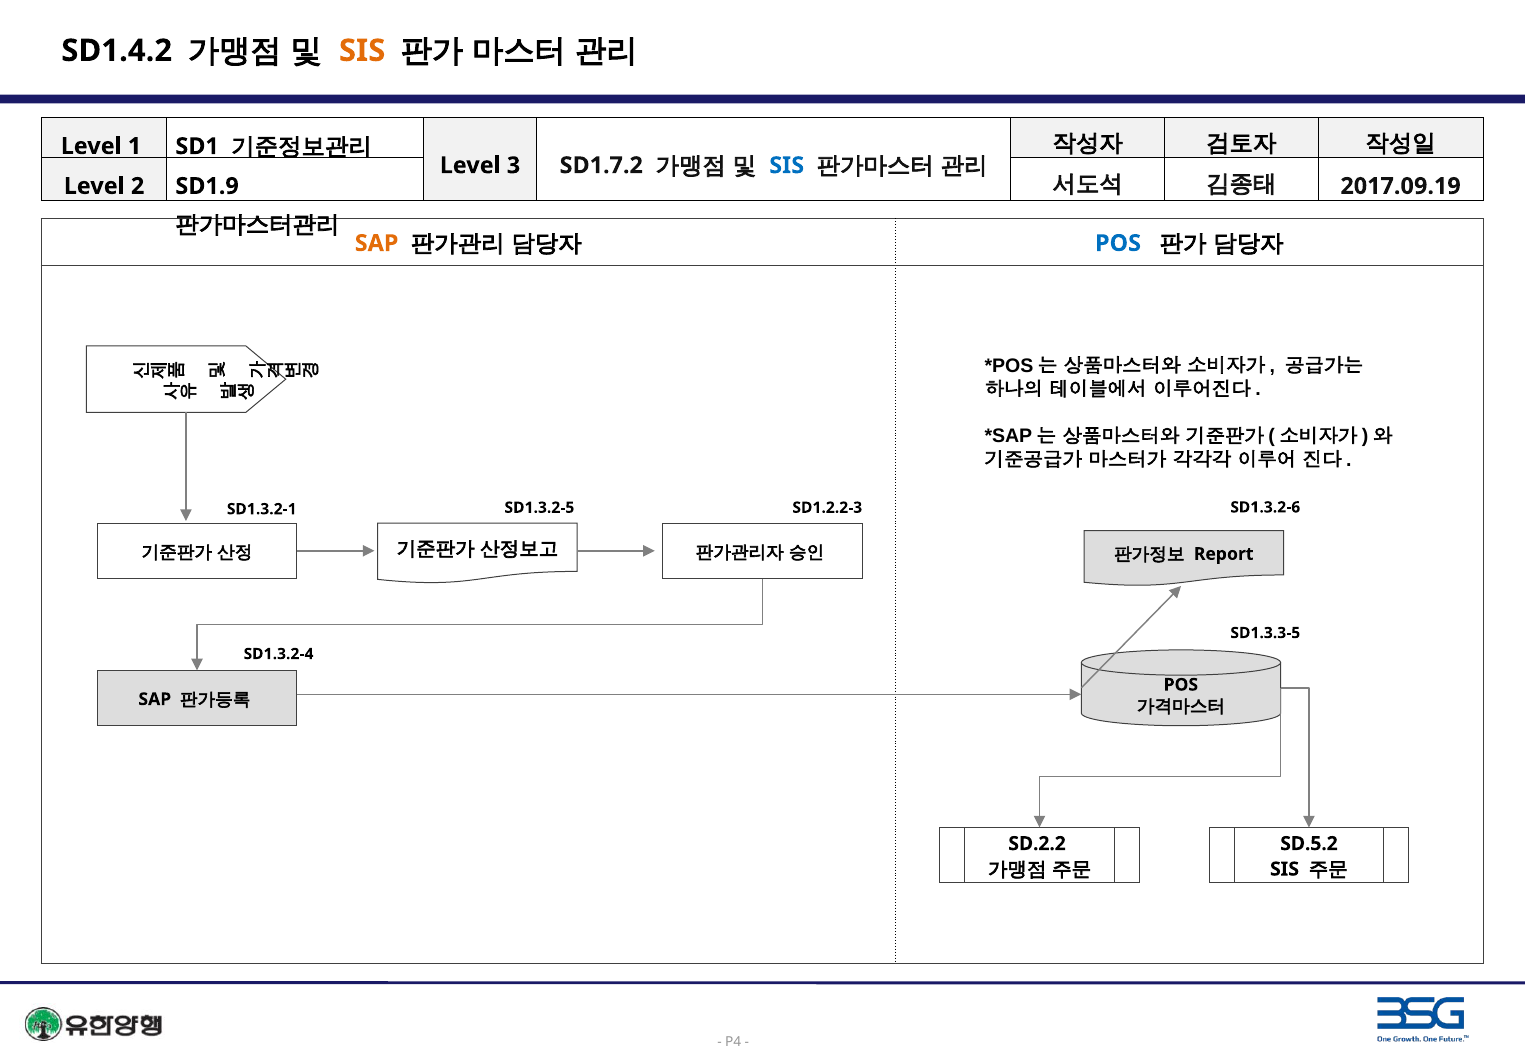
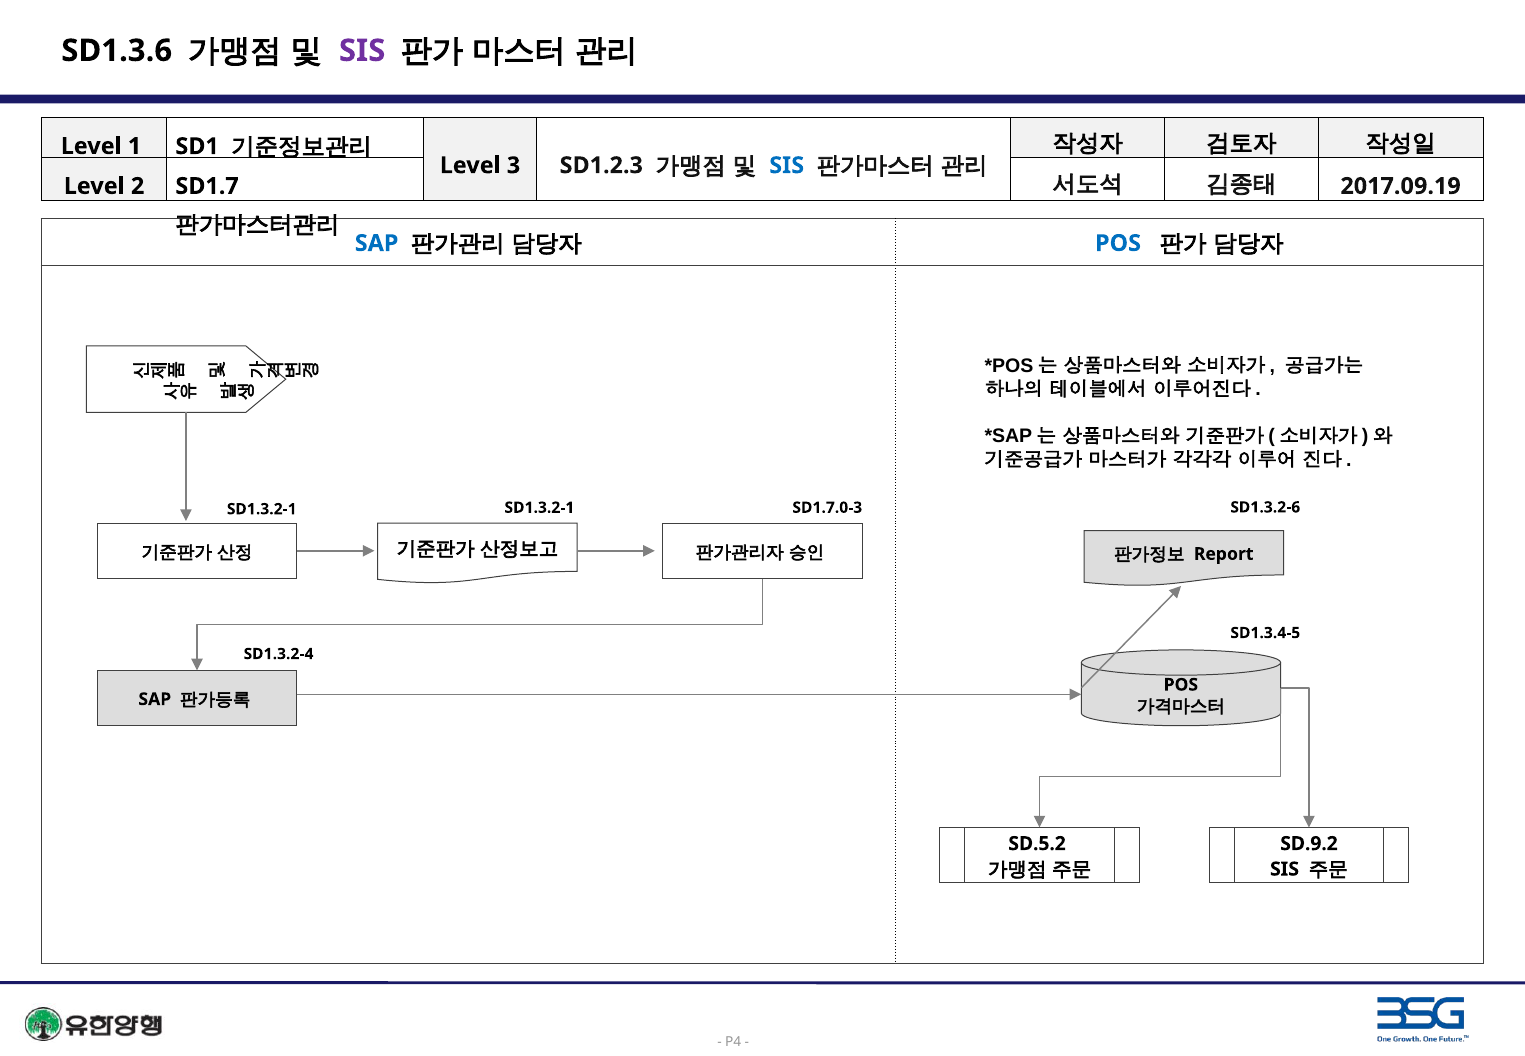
SD1.4.2: SD1.4.2 -> SD1.3.6
SIS at (362, 51) colour: orange -> purple
SD1.7.2: SD1.7.2 -> SD1.2.3
SD1.9: SD1.9 -> SD1.7
SAP at (377, 243) colour: orange -> blue
SD1.2.2-3: SD1.2.2-3 -> SD1.7.0-3
SD1.3.2-1 SD1.3.2-5: SD1.3.2-5 -> SD1.3.2-1
SD1.3.3-5: SD1.3.3-5 -> SD1.3.4-5
SD.2.2: SD.2.2 -> SD.5.2
SD.5.2: SD.5.2 -> SD.9.2
